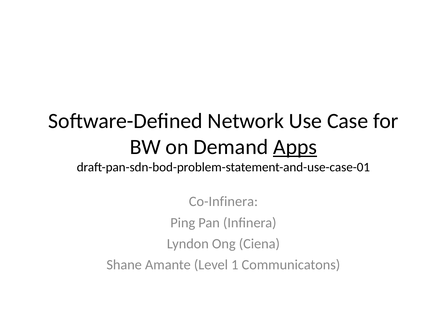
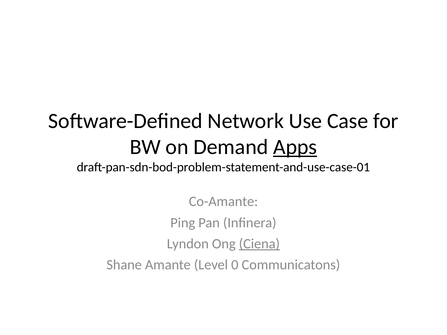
Co-Infinera: Co-Infinera -> Co-Amante
Ciena underline: none -> present
1: 1 -> 0
